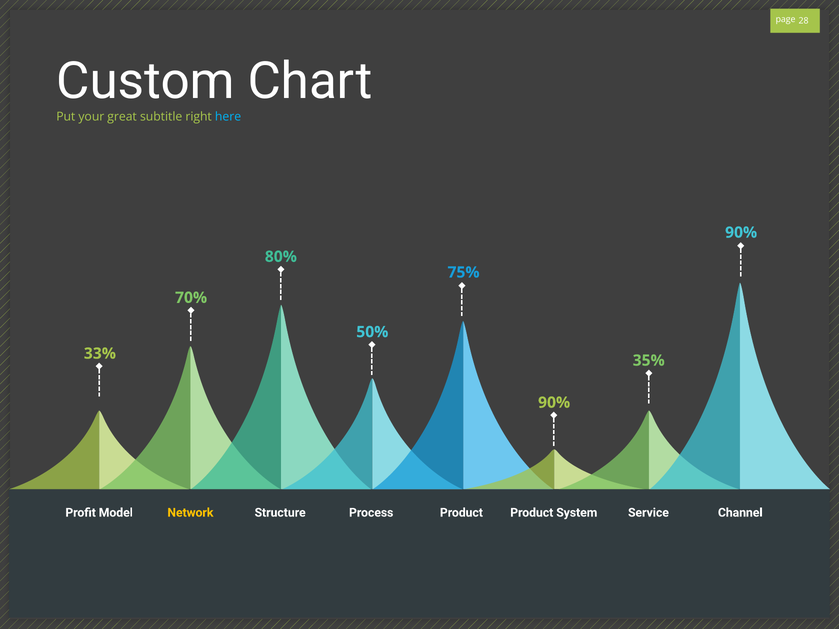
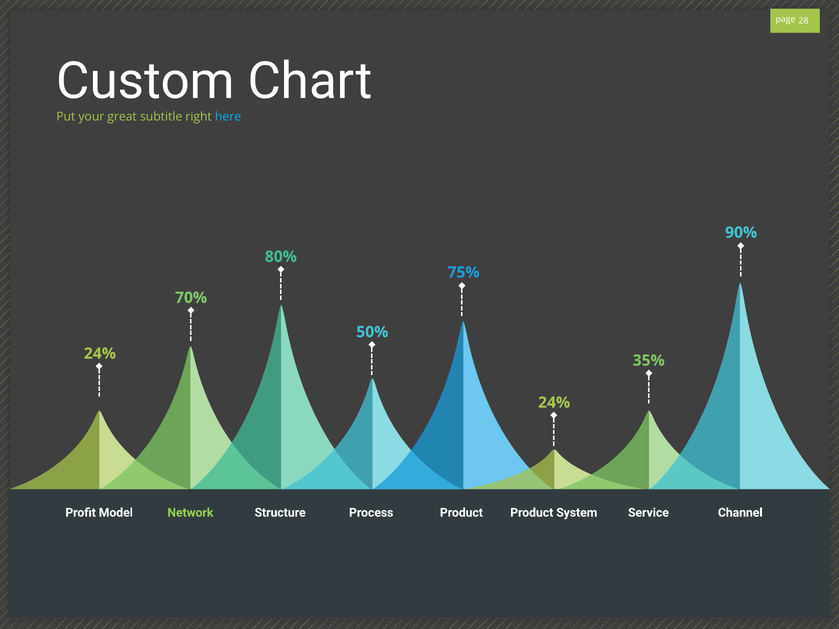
33% at (100, 354): 33% -> 24%
90% at (554, 403): 90% -> 24%
Network colour: yellow -> light green
